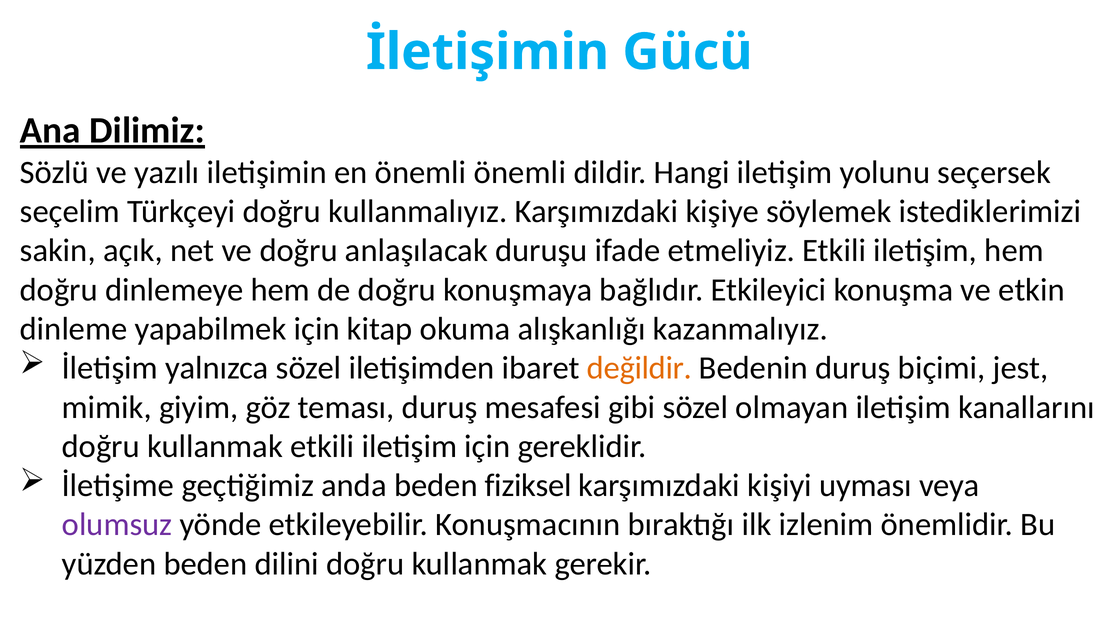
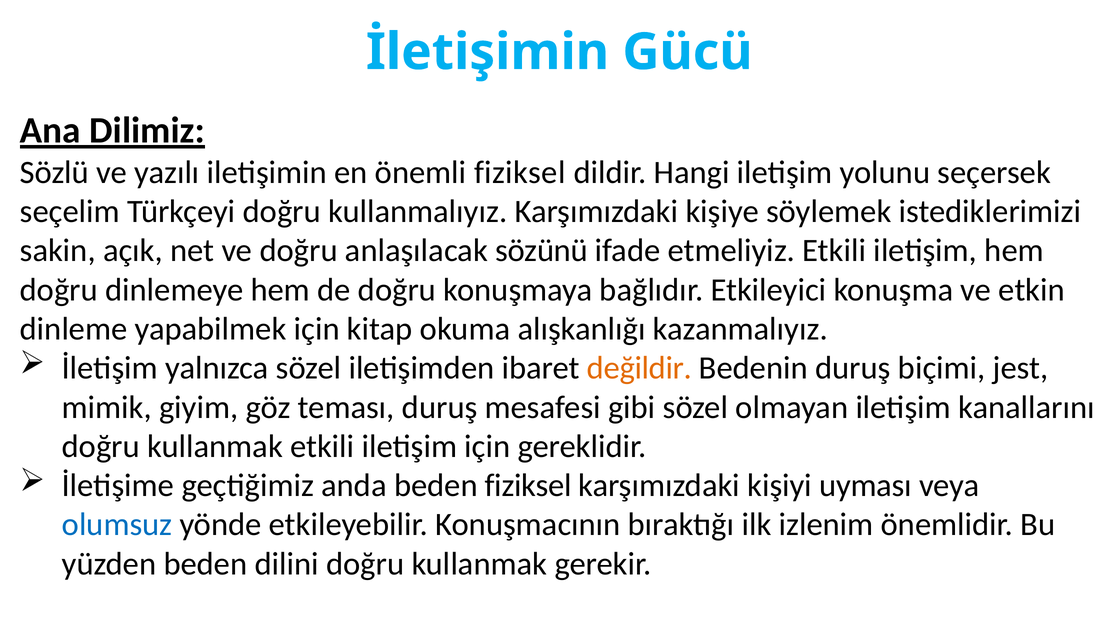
önemli önemli: önemli -> fiziksel
duruşu: duruşu -> sözünü
olumsuz colour: purple -> blue
